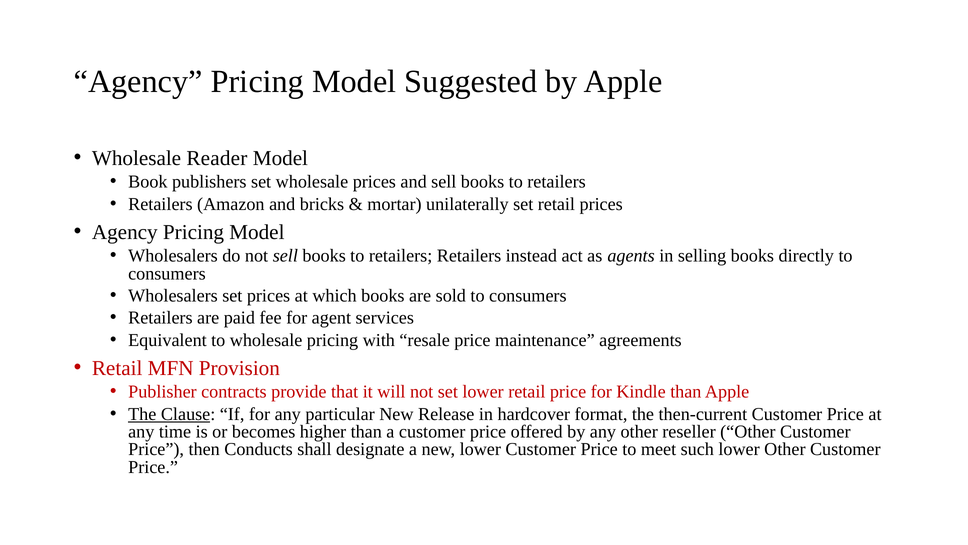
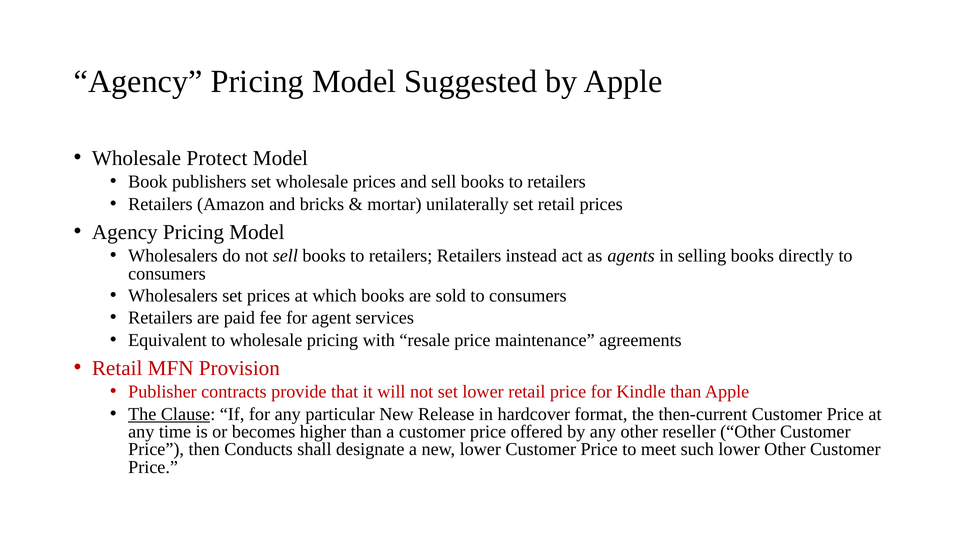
Reader: Reader -> Protect
